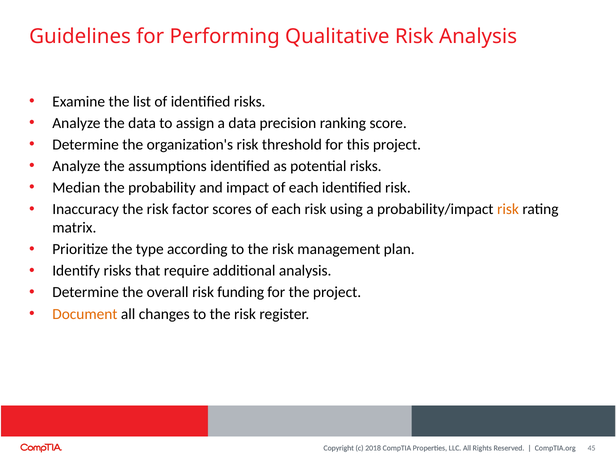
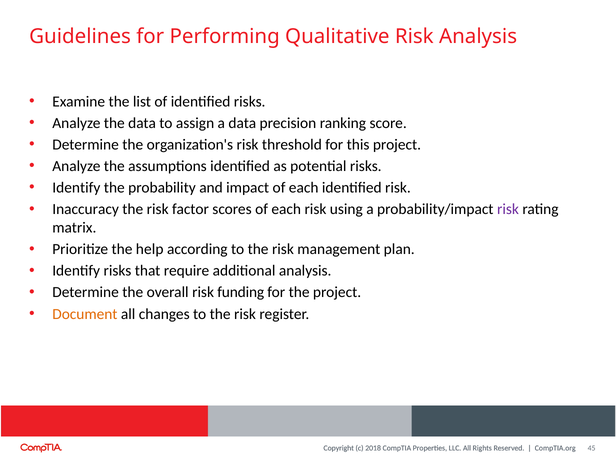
Median at (76, 188): Median -> Identify
risk at (508, 209) colour: orange -> purple
type: type -> help
